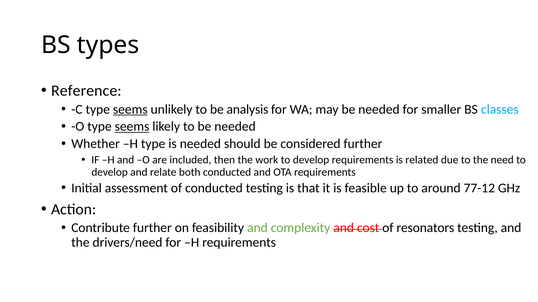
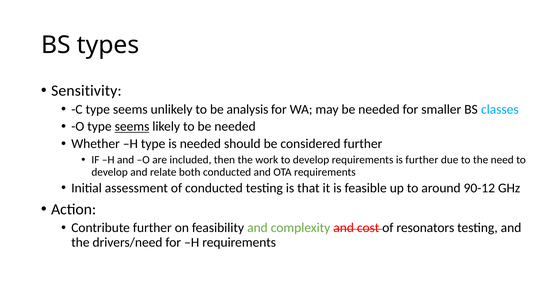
Reference: Reference -> Sensitivity
seems at (130, 109) underline: present -> none
is related: related -> further
77-12: 77-12 -> 90-12
